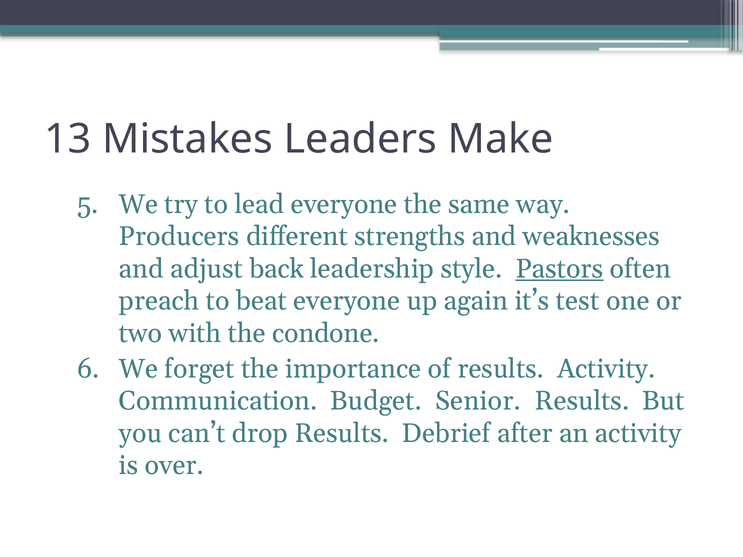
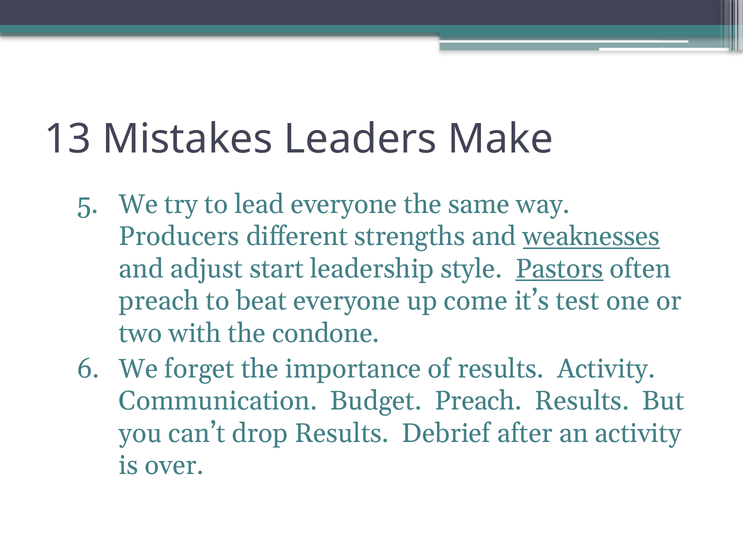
weaknesses underline: none -> present
back: back -> start
again: again -> come
Budget Senior: Senior -> Preach
